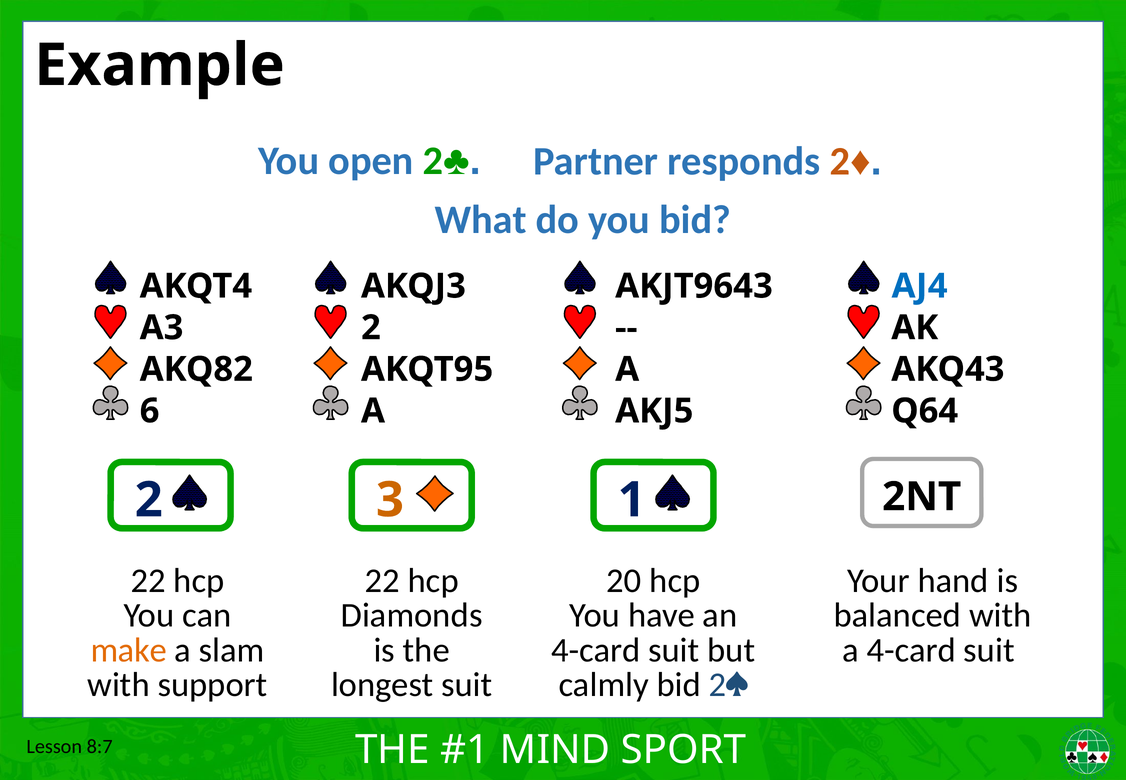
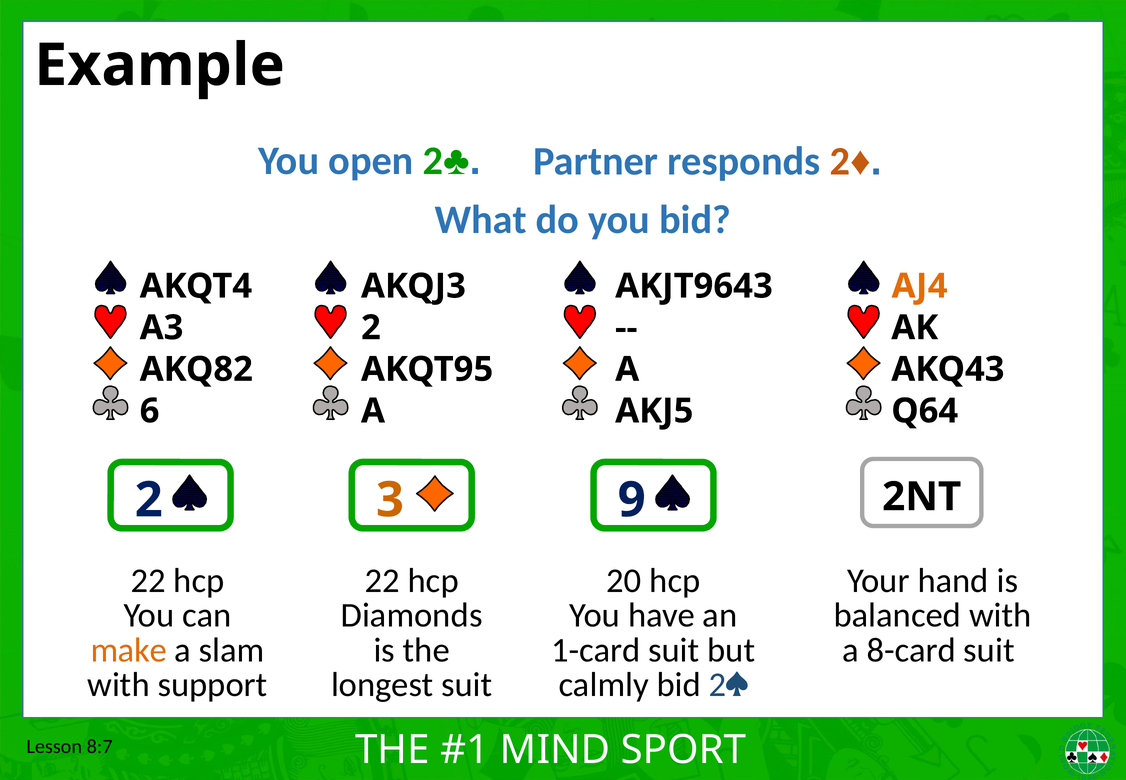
AJ4 colour: blue -> orange
1: 1 -> 9
4-card at (596, 650): 4-card -> 1-card
a 4-card: 4-card -> 8-card
